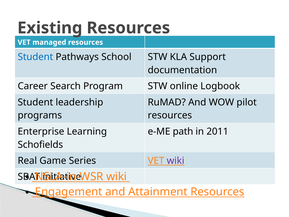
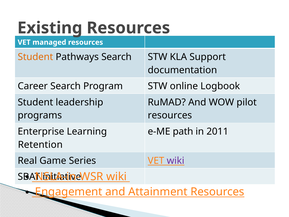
Student at (35, 57) colour: blue -> orange
Pathways School: School -> Search
Schofields: Schofields -> Retention
